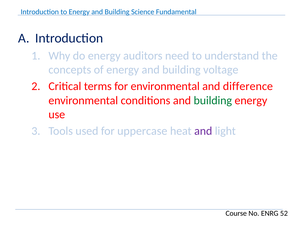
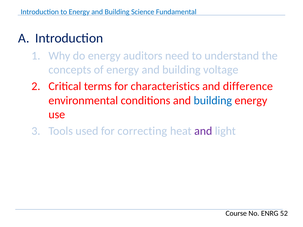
for environmental: environmental -> characteristics
building at (213, 101) colour: green -> blue
uppercase: uppercase -> correcting
